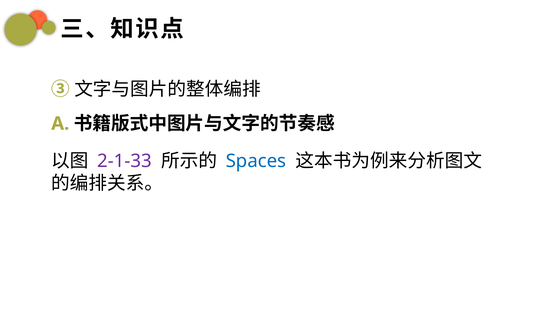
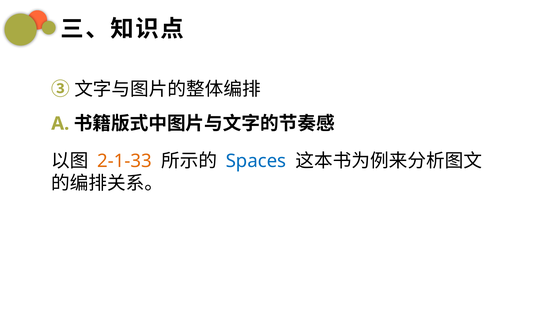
2-1-33 colour: purple -> orange
